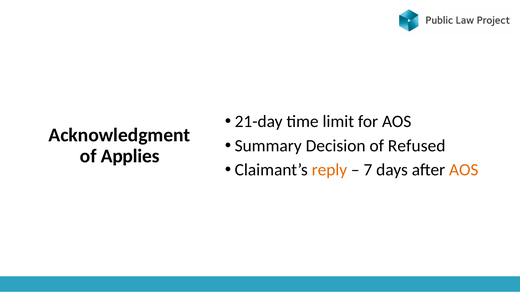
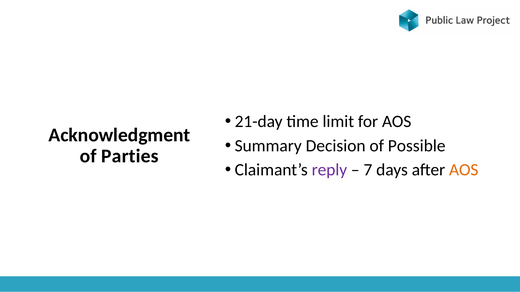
Refused: Refused -> Possible
Applies: Applies -> Parties
reply colour: orange -> purple
